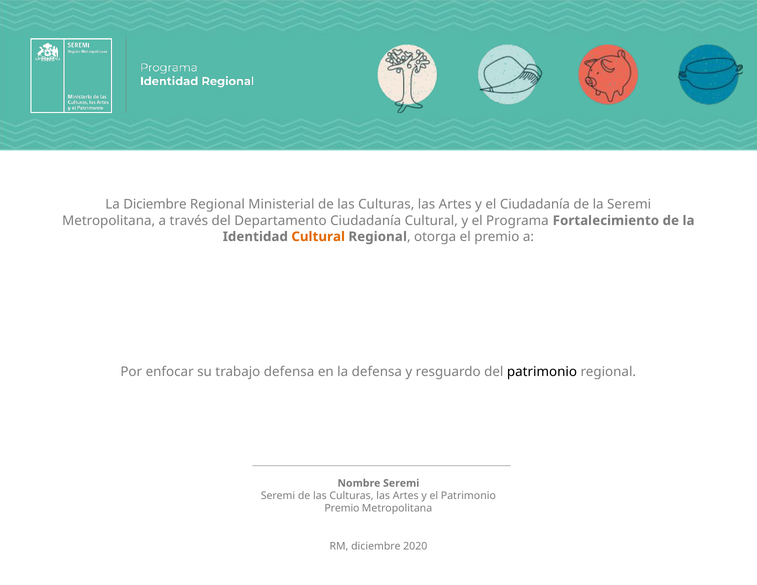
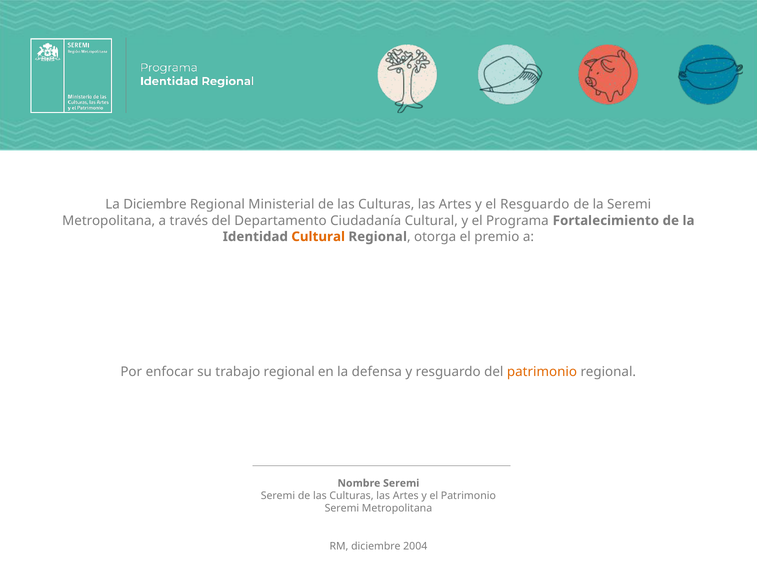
el Ciudadanía: Ciudadanía -> Resguardo
trabajo defensa: defensa -> regional
patrimonio at (542, 372) colour: black -> orange
Premio at (342, 508): Premio -> Seremi
2020: 2020 -> 2004
